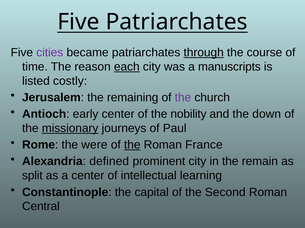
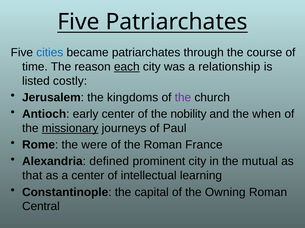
cities colour: purple -> blue
through underline: present -> none
manuscripts: manuscripts -> relationship
remaining: remaining -> kingdoms
down: down -> when
the at (132, 145) underline: present -> none
remain: remain -> mutual
split: split -> that
Second: Second -> Owning
